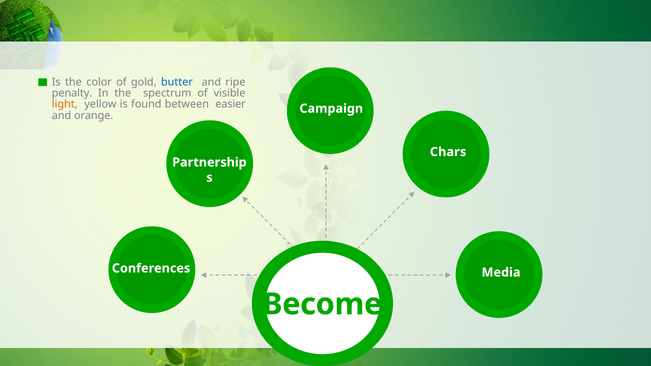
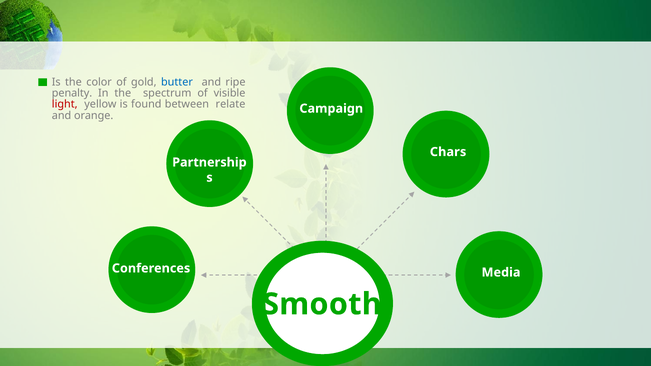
light colour: orange -> red
easier: easier -> relate
Become: Become -> Smooth
